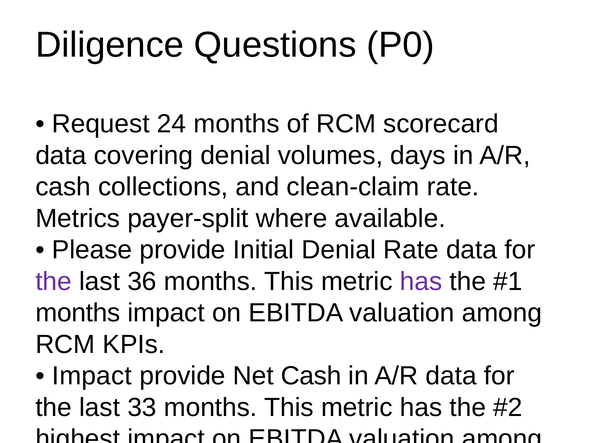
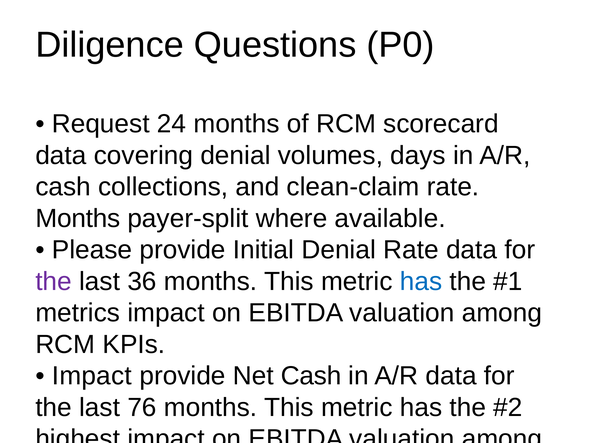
Metrics at (78, 219): Metrics -> Months
has at (421, 282) colour: purple -> blue
months at (78, 313): months -> metrics
33: 33 -> 76
